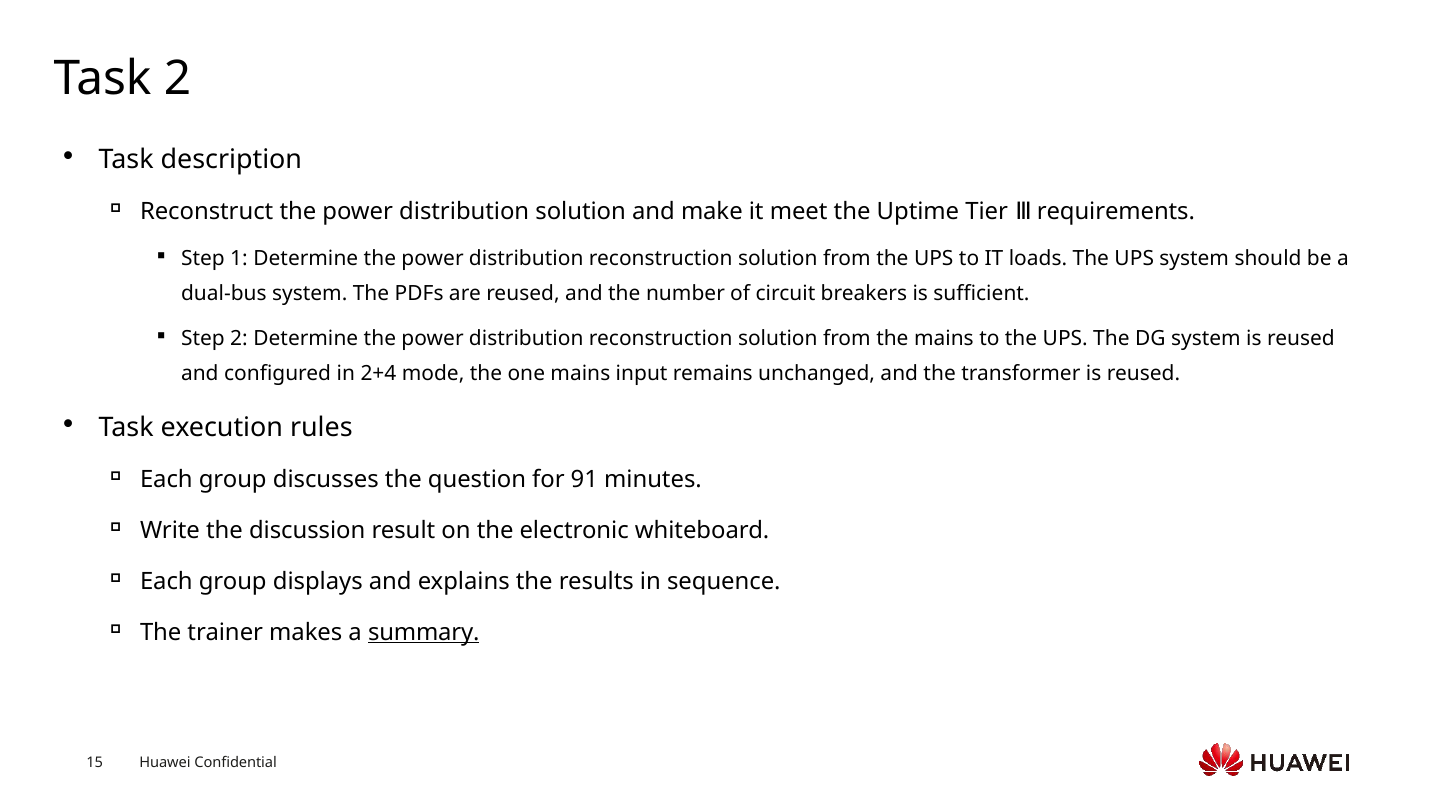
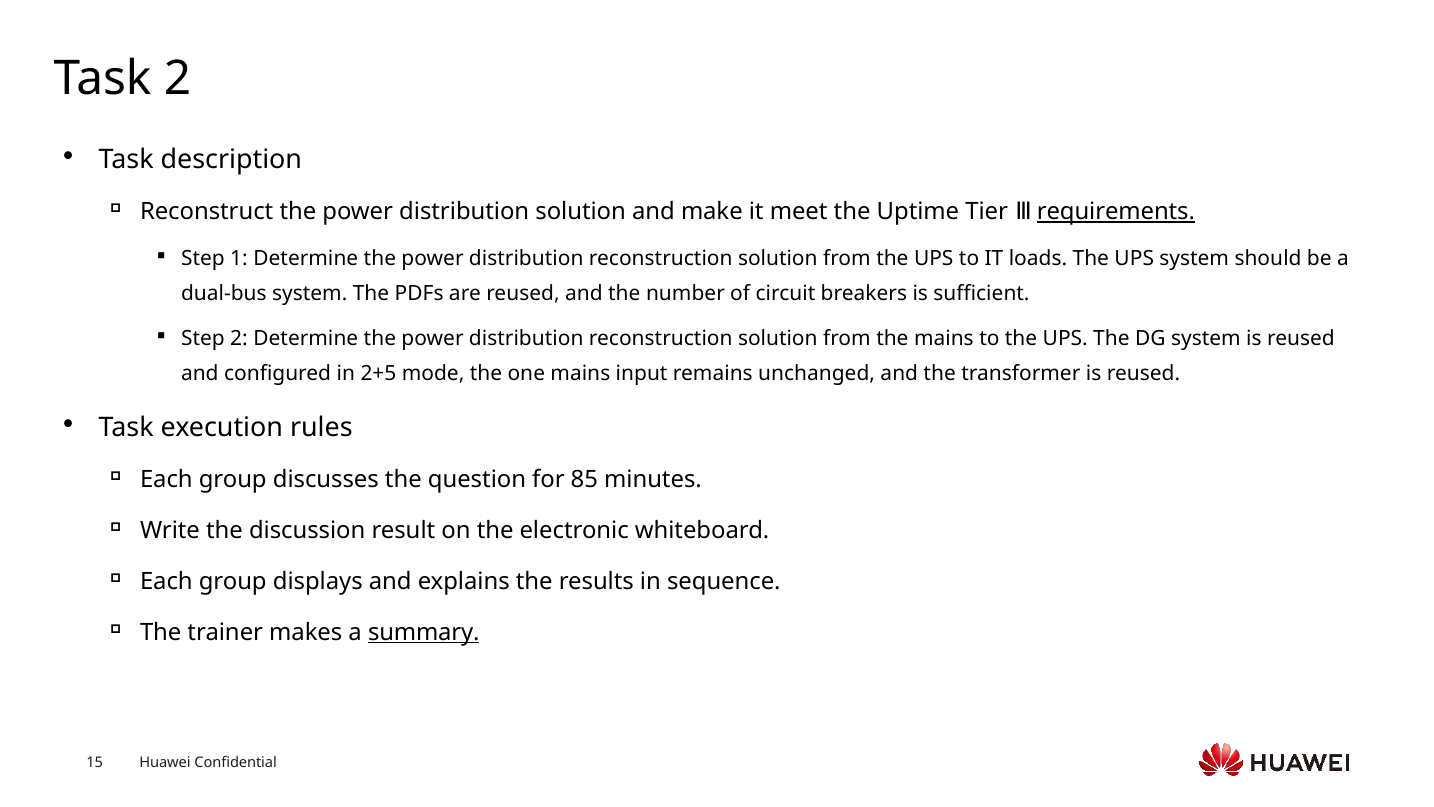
requirements underline: none -> present
2+4: 2+4 -> 2+5
91: 91 -> 85
